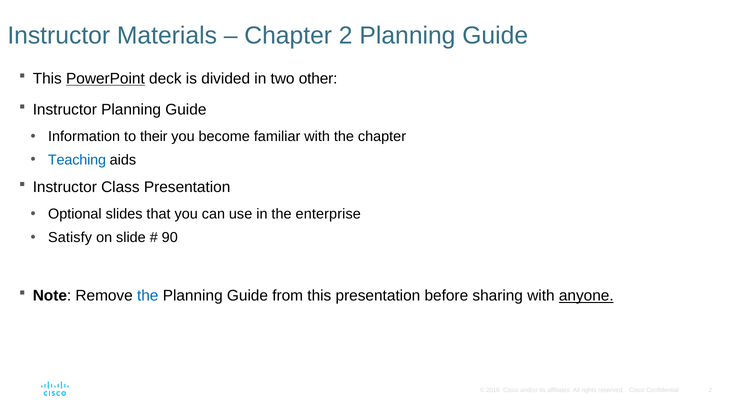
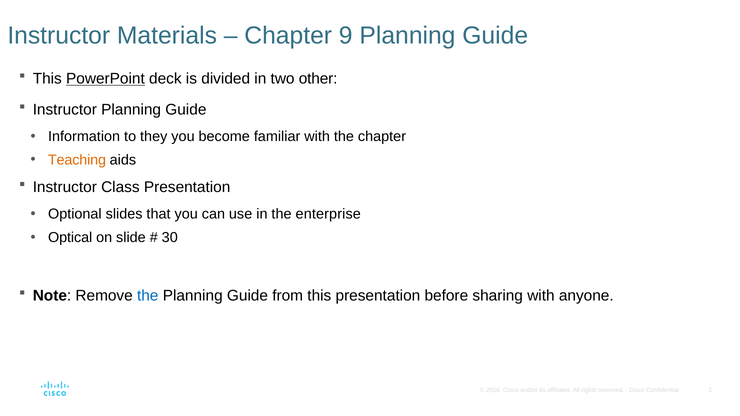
Chapter 2: 2 -> 9
their: their -> they
Teaching colour: blue -> orange
Satisfy: Satisfy -> Optical
90: 90 -> 30
anyone underline: present -> none
